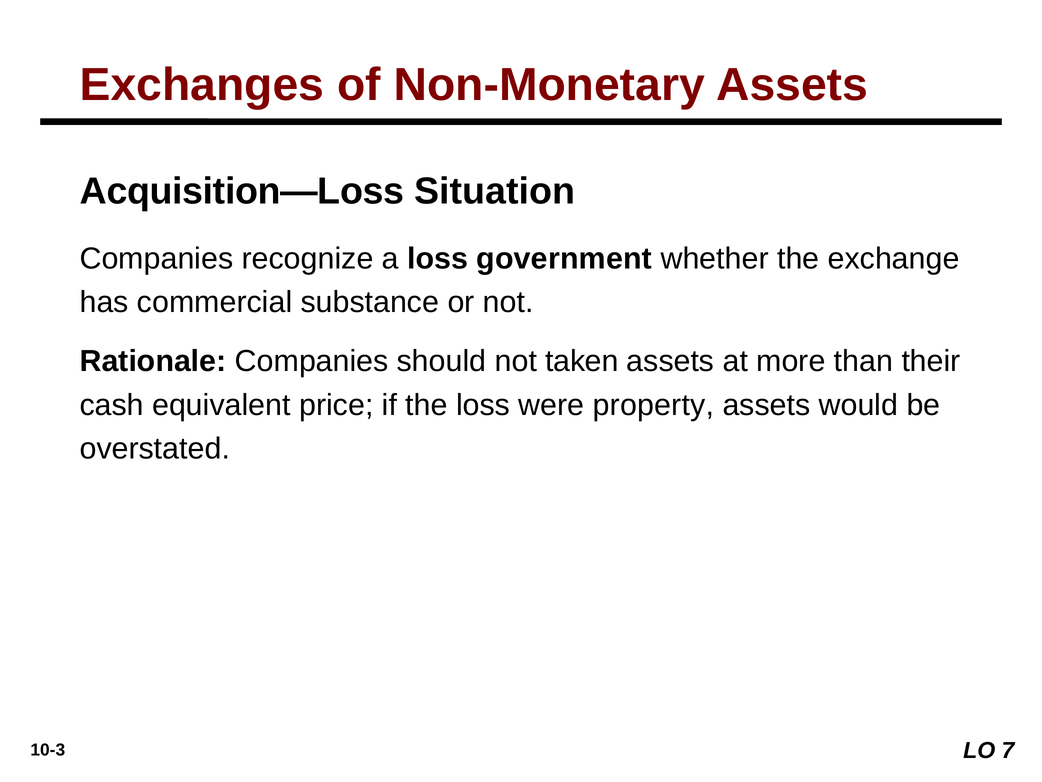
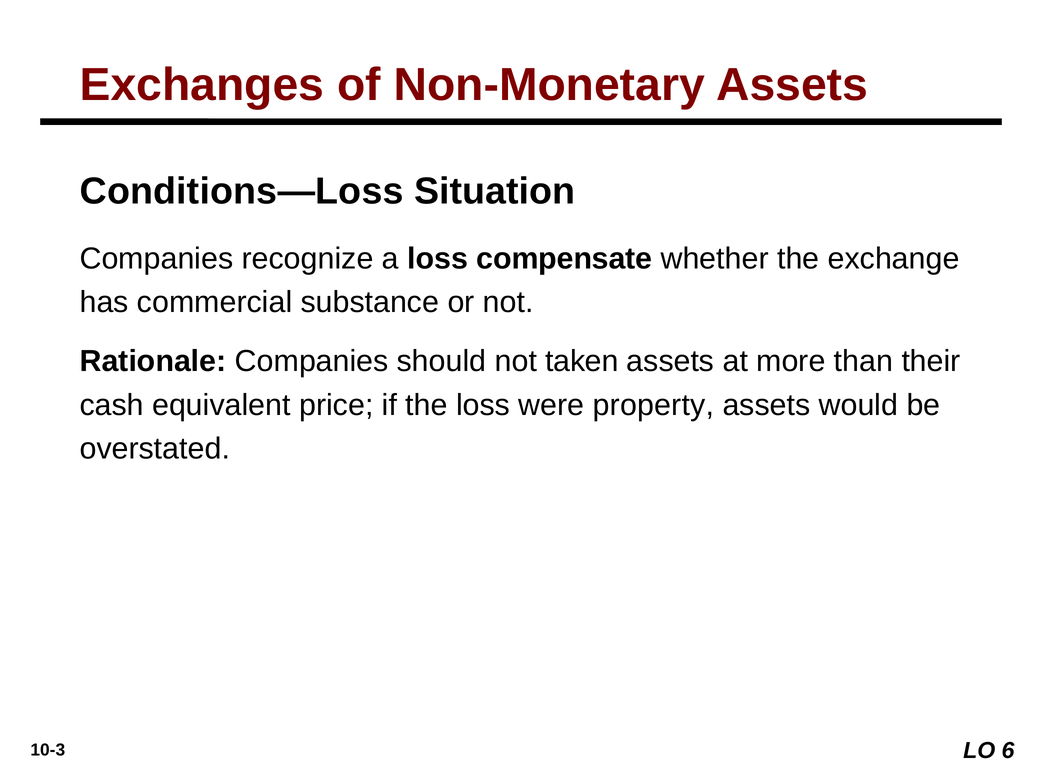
Acquisition—Loss: Acquisition—Loss -> Conditions—Loss
government: government -> compensate
7: 7 -> 6
